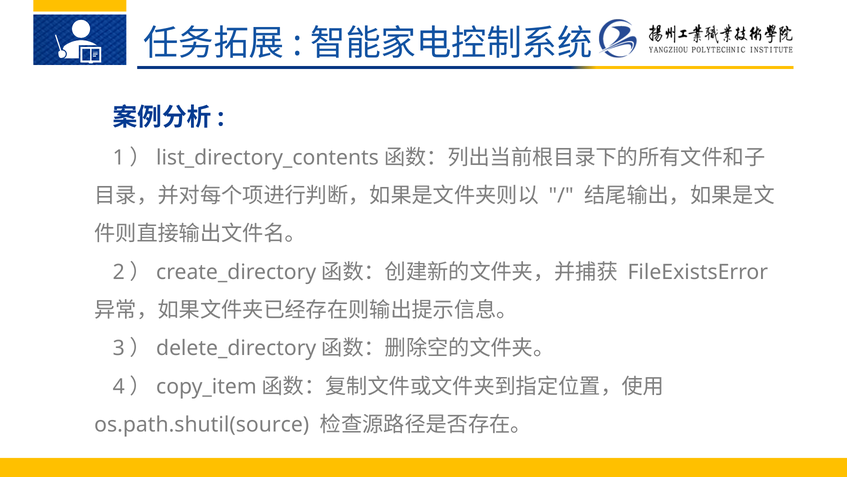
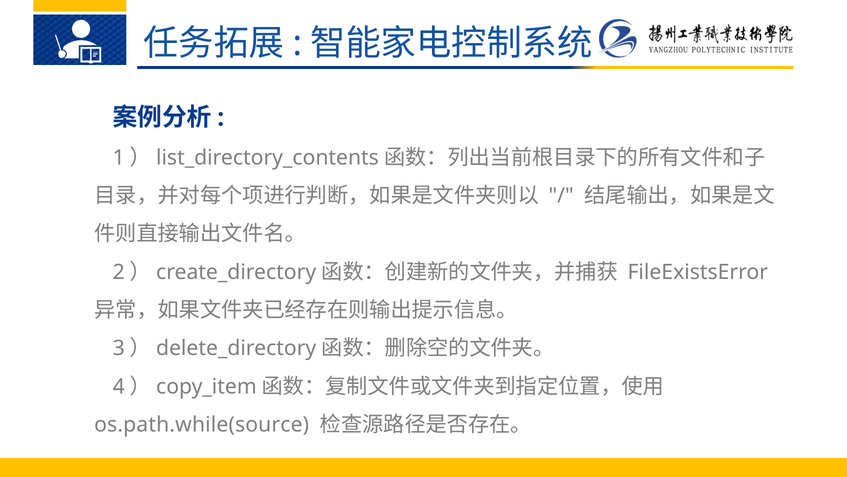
os.path.shutil(source: os.path.shutil(source -> os.path.while(source
